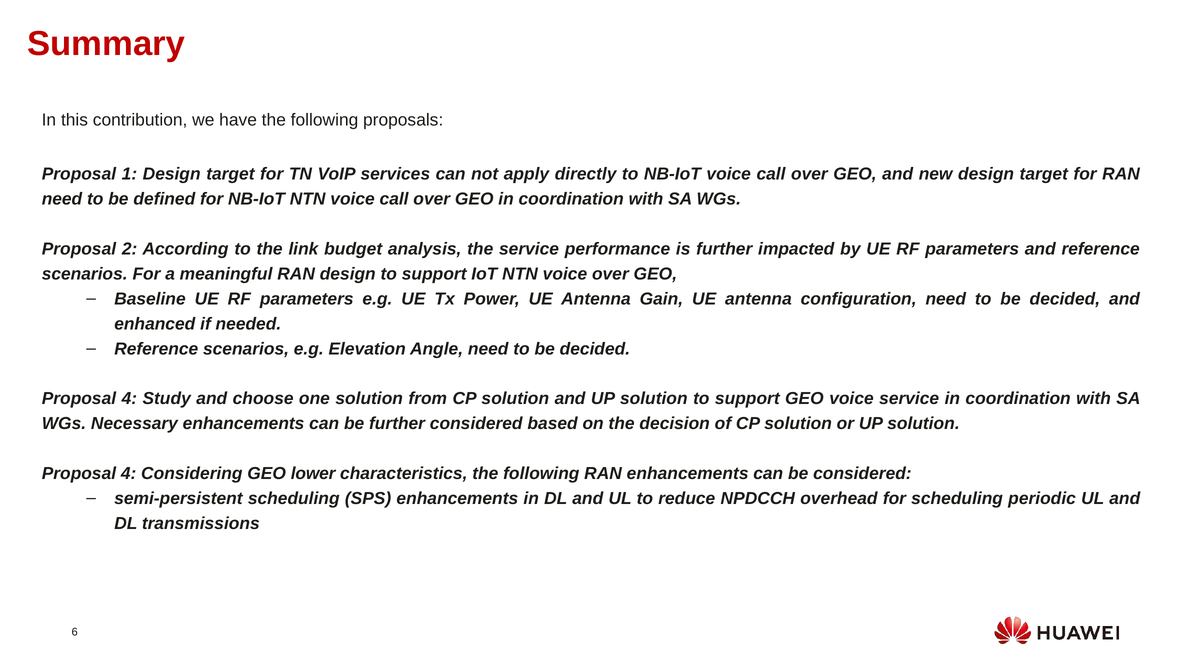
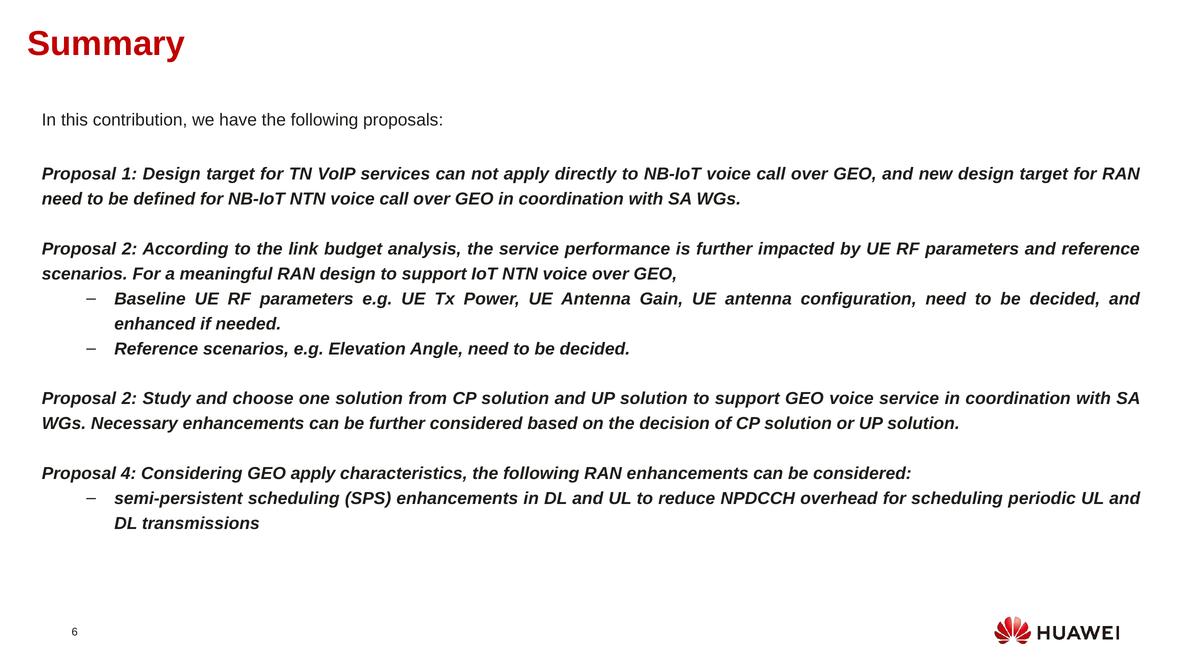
4 at (129, 399): 4 -> 2
GEO lower: lower -> apply
